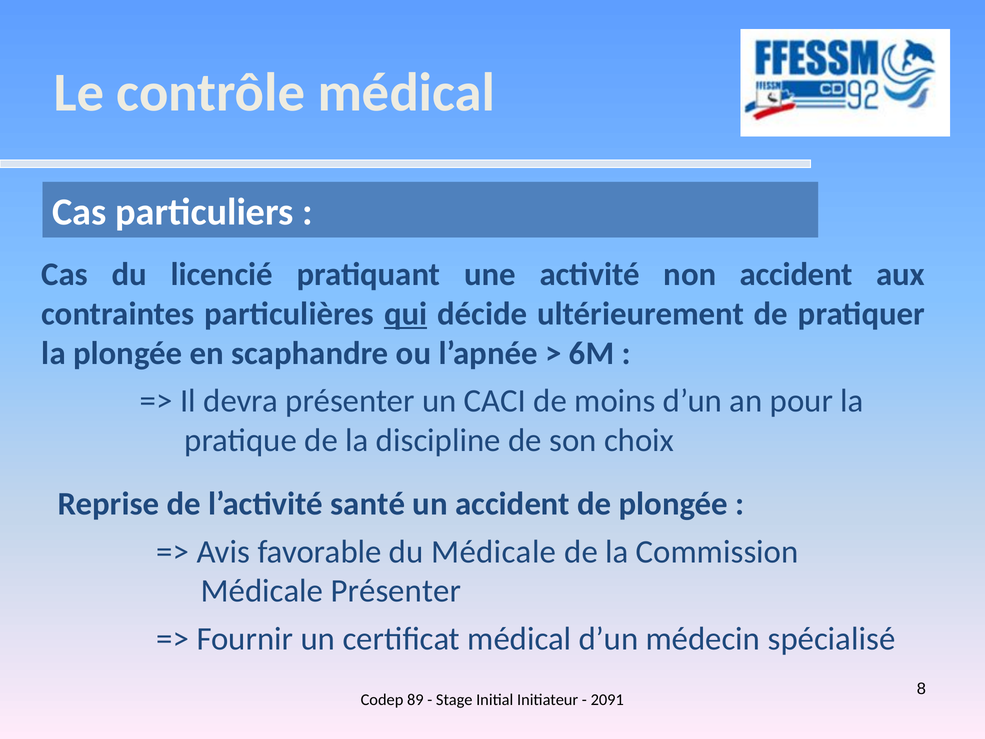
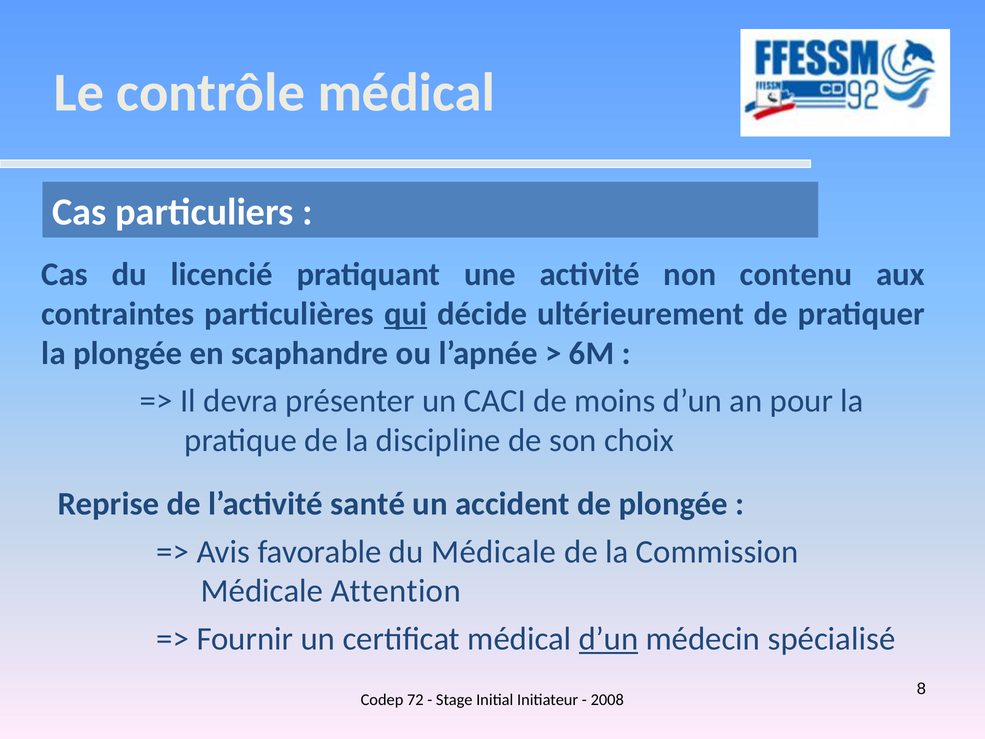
non accident: accident -> contenu
Médicale Présenter: Présenter -> Attention
d’un at (609, 639) underline: none -> present
89: 89 -> 72
2091: 2091 -> 2008
